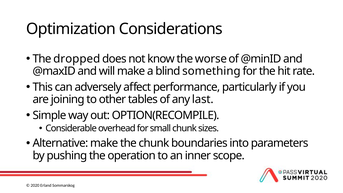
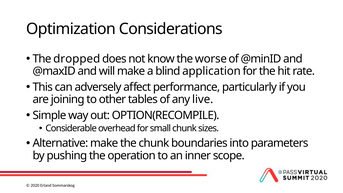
something: something -> application
last: last -> live
